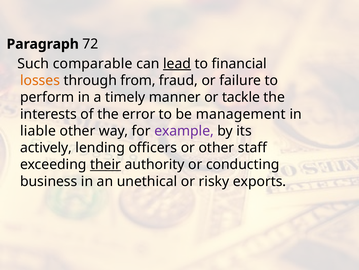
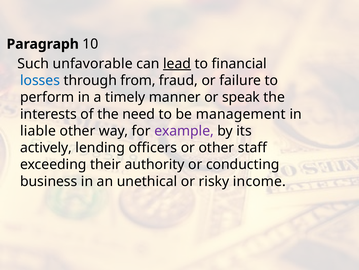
72: 72 -> 10
comparable: comparable -> unfavorable
losses colour: orange -> blue
tackle: tackle -> speak
error: error -> need
their underline: present -> none
exports: exports -> income
